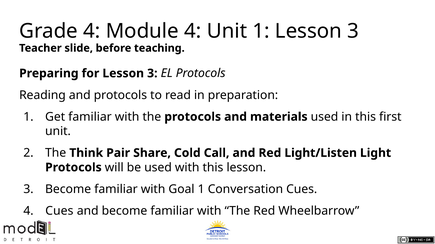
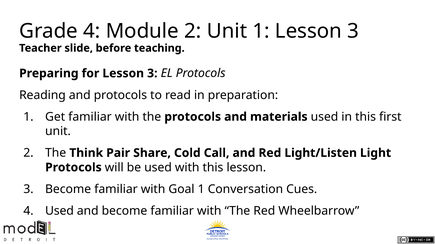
Module 4: 4 -> 2
4 Cues: Cues -> Used
